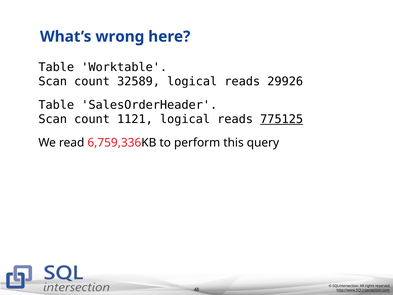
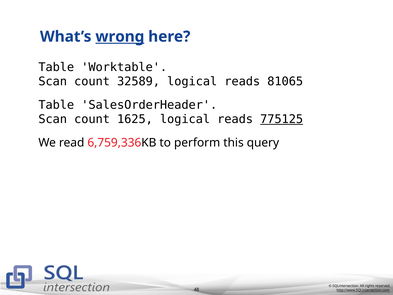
wrong underline: none -> present
29926: 29926 -> 81065
1121: 1121 -> 1625
